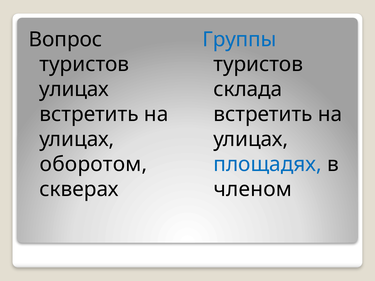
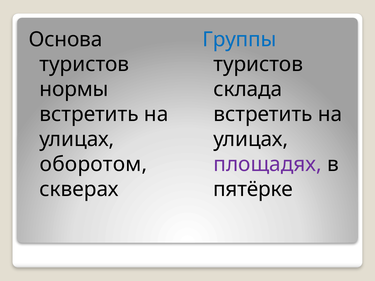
Вопрос: Вопрос -> Основа
улицах at (74, 89): улицах -> нормы
площадях colour: blue -> purple
членом: членом -> пятёрке
